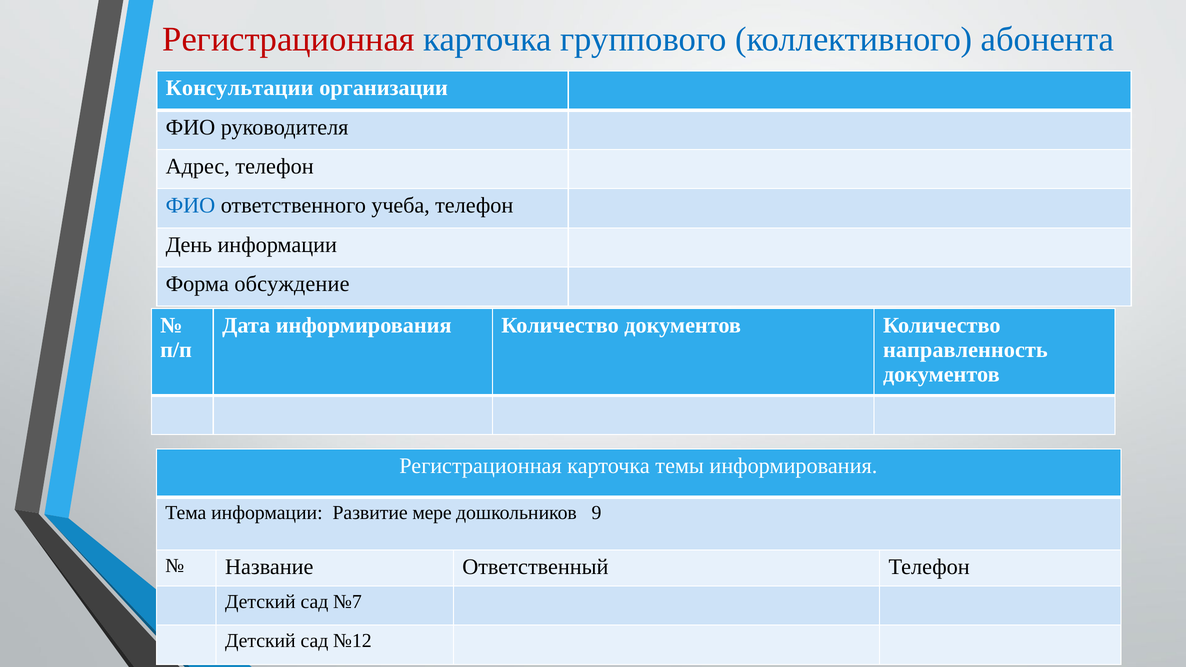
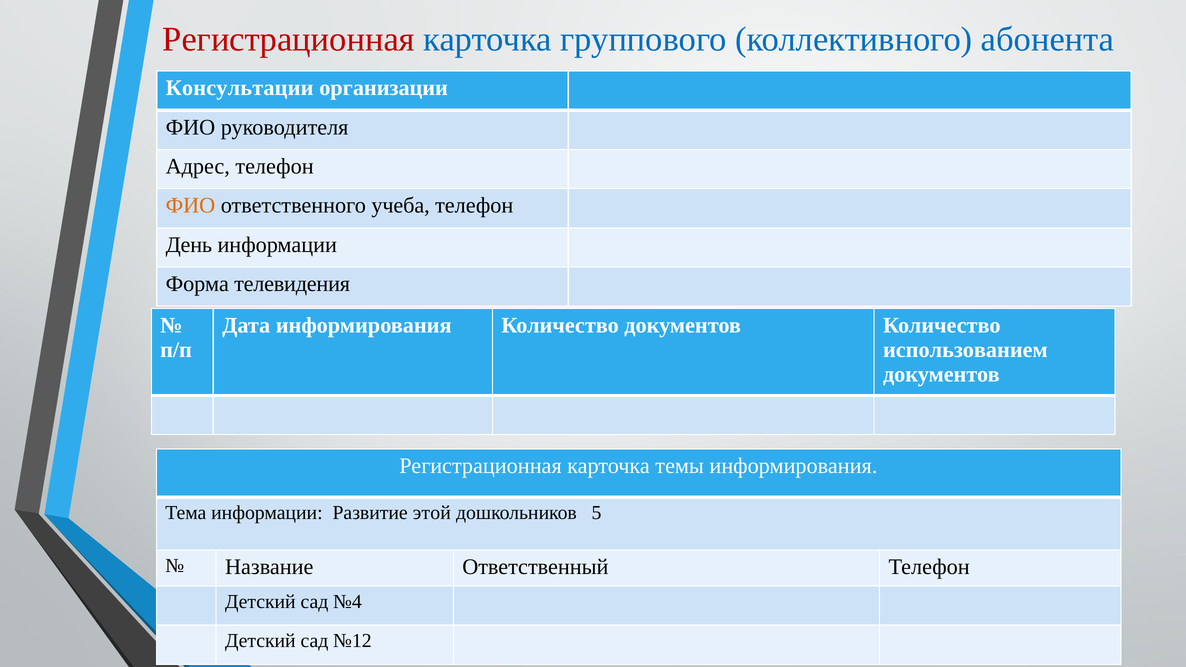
ФИО at (190, 206) colour: blue -> orange
обсуждение: обсуждение -> телевидения
направленность: направленность -> использованием
мере: мере -> этой
9: 9 -> 5
№7: №7 -> №4
